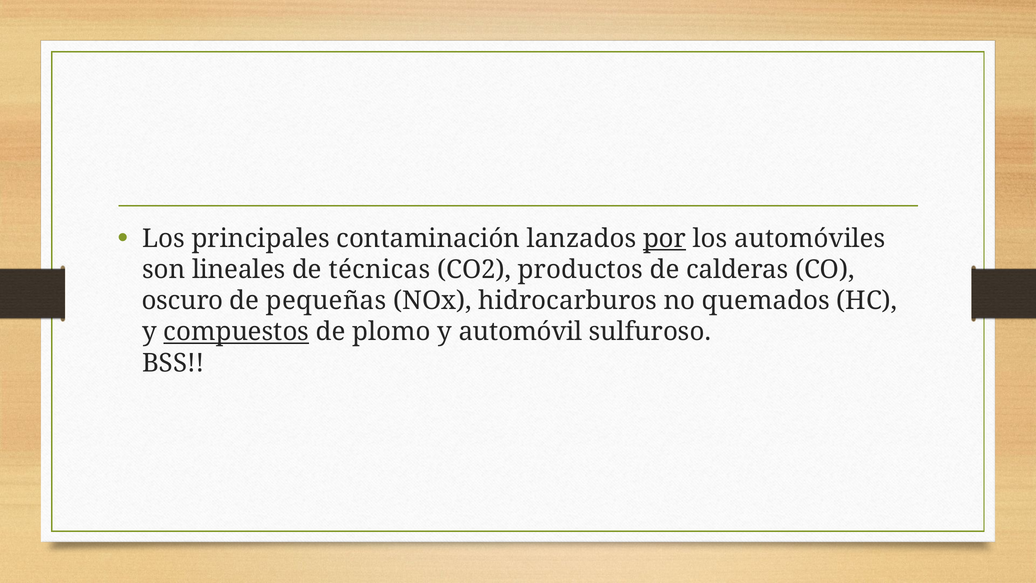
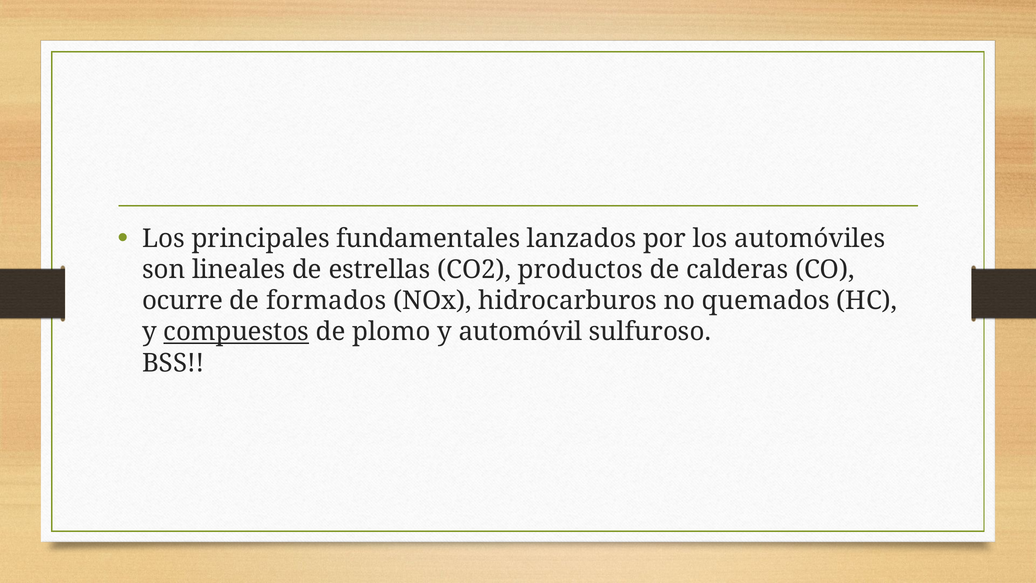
contaminación: contaminación -> fundamentales
por underline: present -> none
técnicas: técnicas -> estrellas
oscuro: oscuro -> ocurre
pequeñas: pequeñas -> formados
